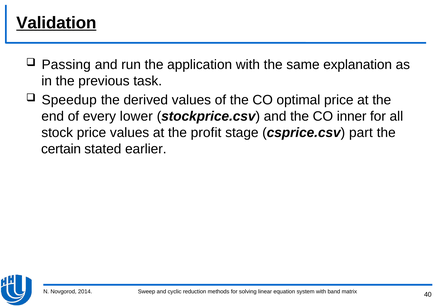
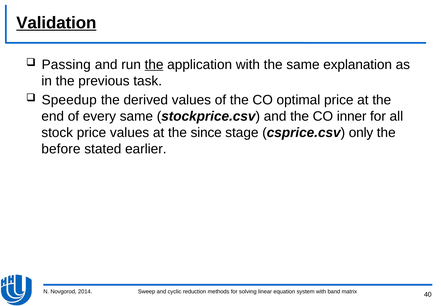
the at (154, 64) underline: none -> present
every lower: lower -> same
profit: profit -> since
part: part -> only
certain: certain -> before
